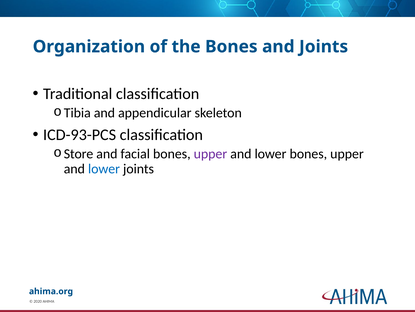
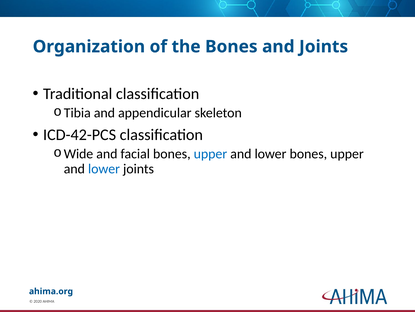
ICD-93-PCS: ICD-93-PCS -> ICD-42-PCS
Store: Store -> Wide
upper at (210, 154) colour: purple -> blue
